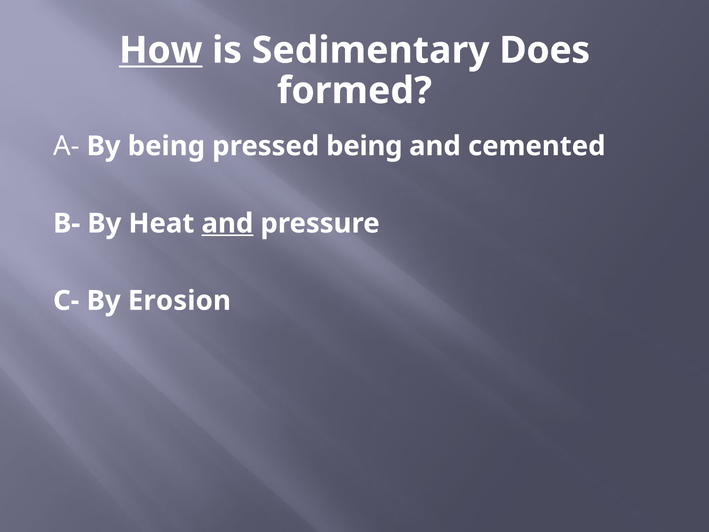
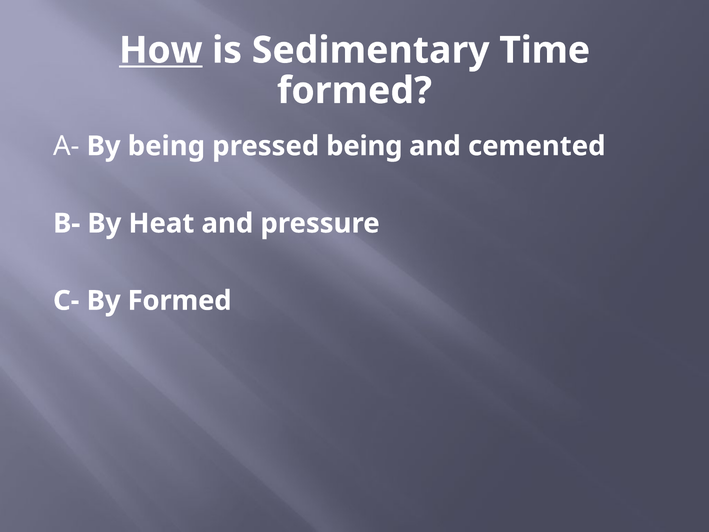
Does: Does -> Time
and at (227, 223) underline: present -> none
By Erosion: Erosion -> Formed
